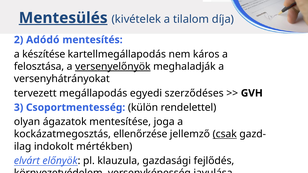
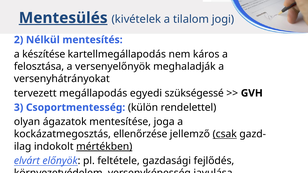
díja: díja -> jogi
Adódó: Adódó -> Nélkül
versenyelőnyök underline: present -> none
szerződéses: szerződéses -> szükségessé
mértékben underline: none -> present
klauzula: klauzula -> feltétele
